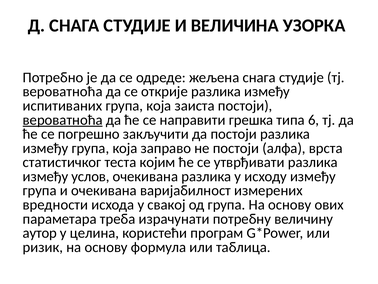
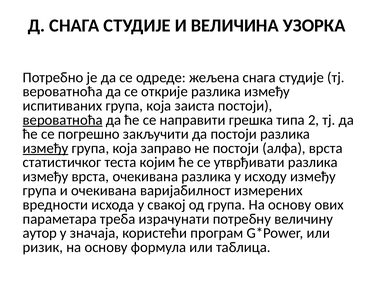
6: 6 -> 2
између at (45, 148) underline: none -> present
између услов: услов -> врста
целина: целина -> значаја
